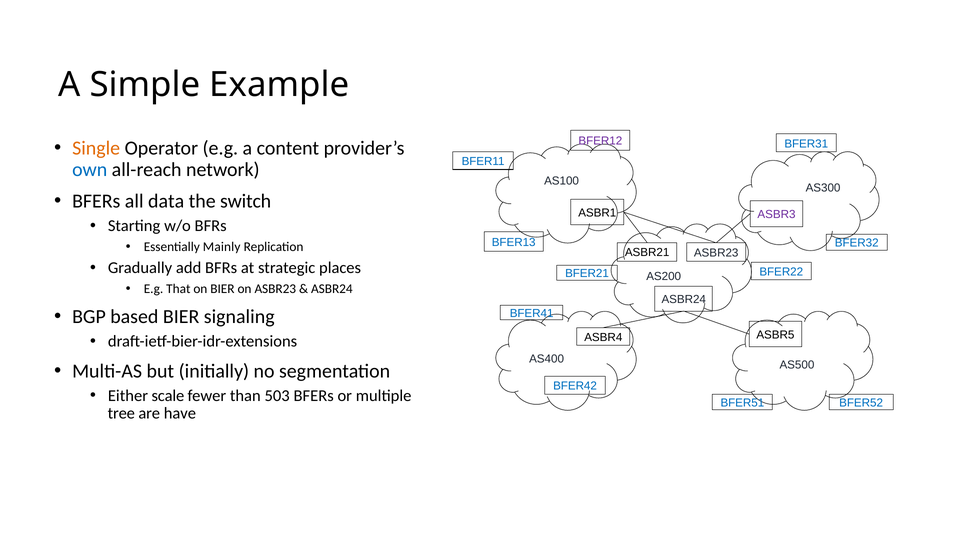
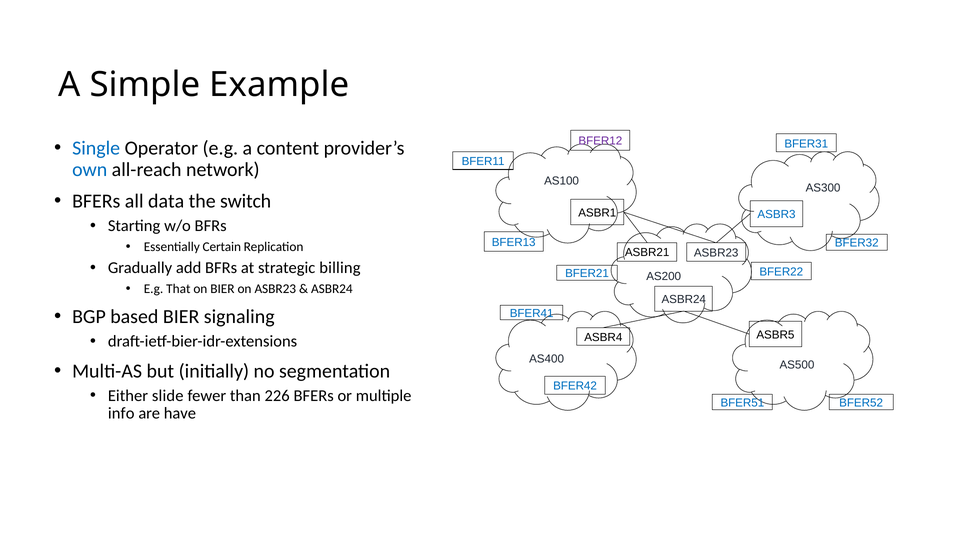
Single colour: orange -> blue
ASBR3 colour: purple -> blue
Mainly: Mainly -> Certain
places: places -> billing
scale: scale -> slide
503: 503 -> 226
tree: tree -> info
